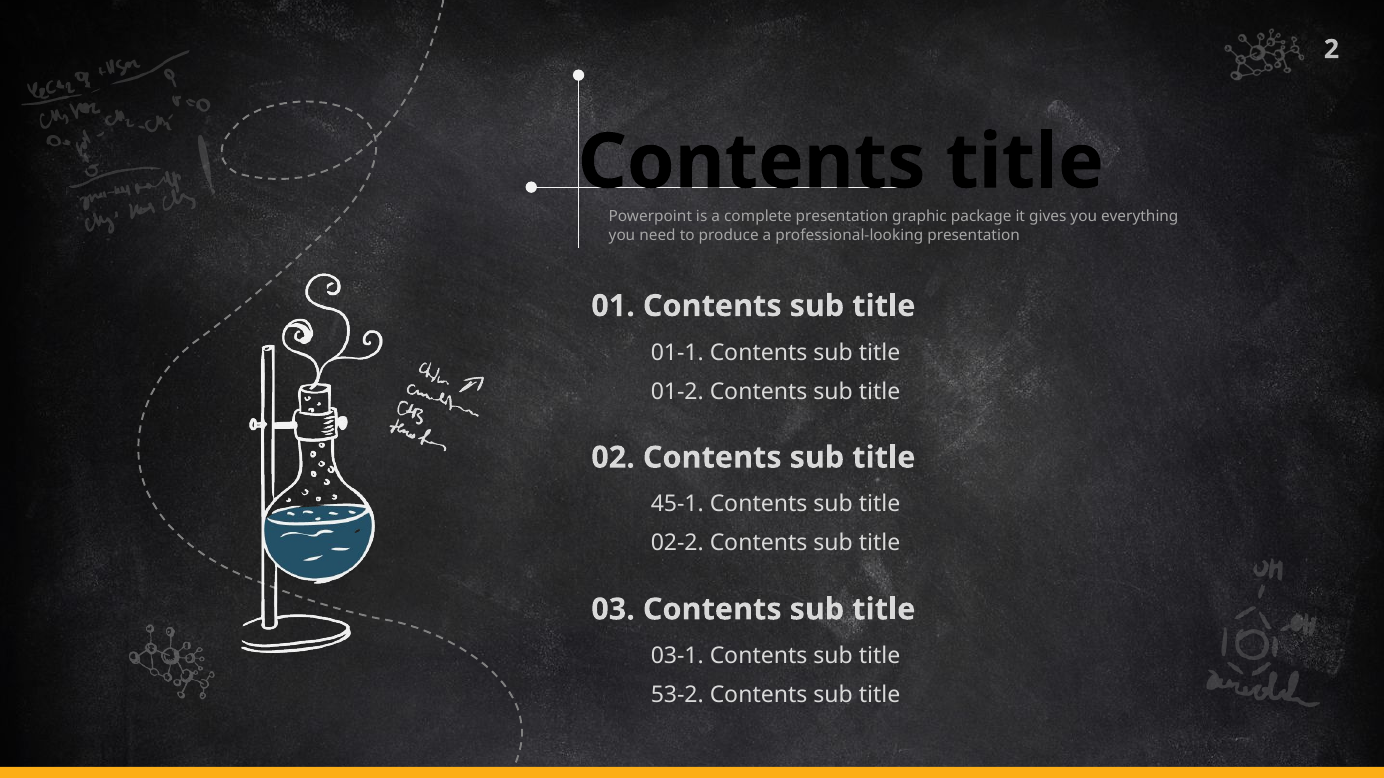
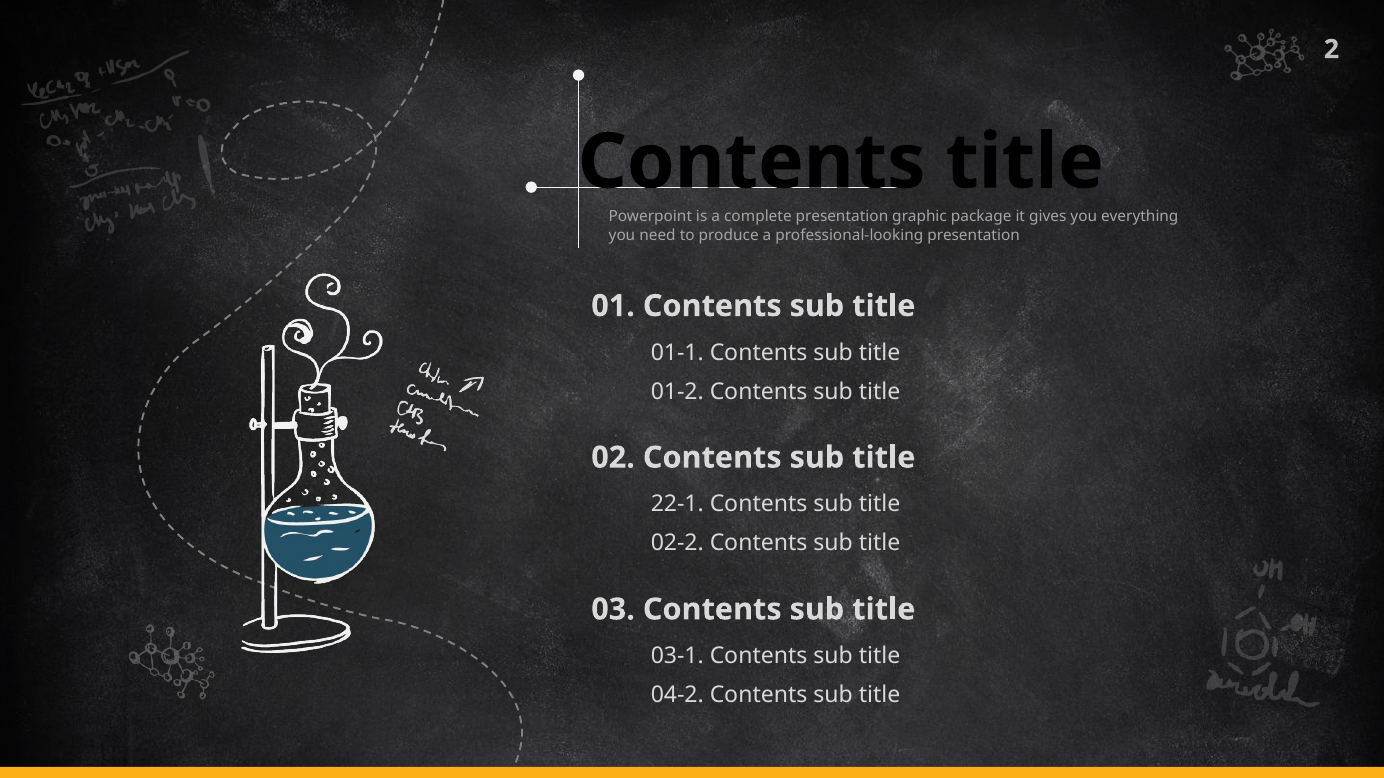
45-1: 45-1 -> 22-1
53-2: 53-2 -> 04-2
